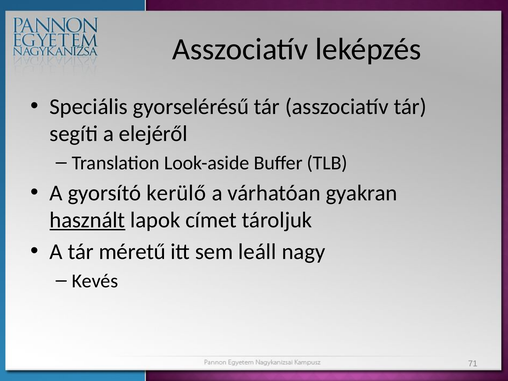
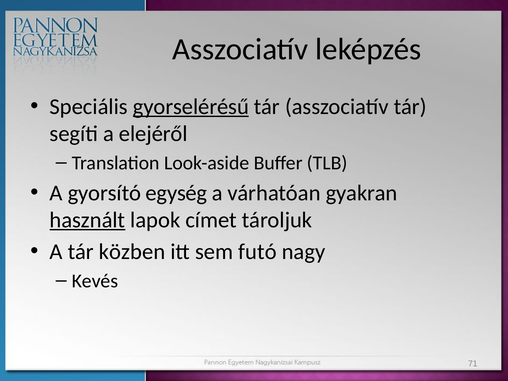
gyorselérésű underline: none -> present
kerülő: kerülő -> egység
méretű: méretű -> közben
leáll: leáll -> futó
